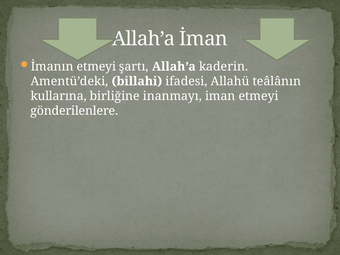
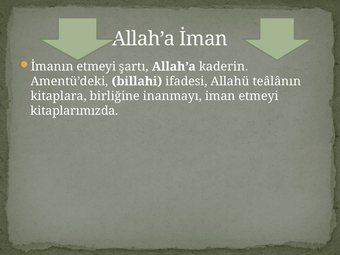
kullarına: kullarına -> kitaplara
gönderilenlere: gönderilenlere -> kitaplarımızda
